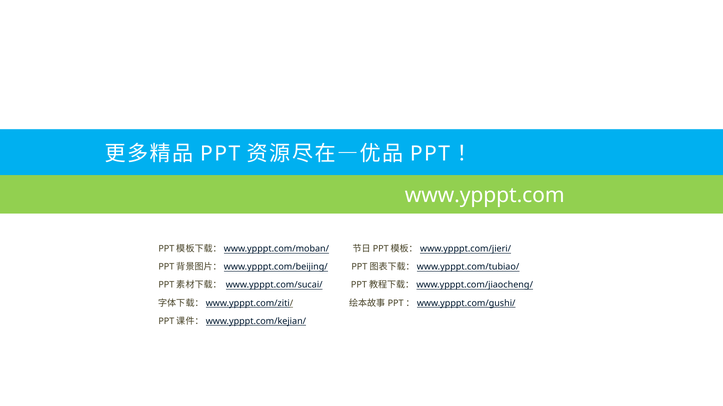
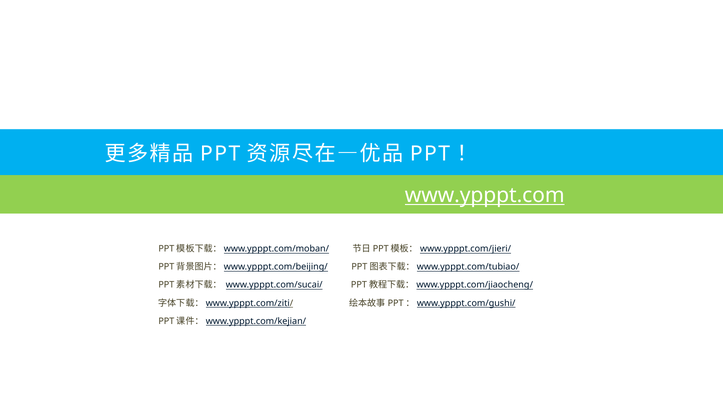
www.ypppt.com underline: none -> present
